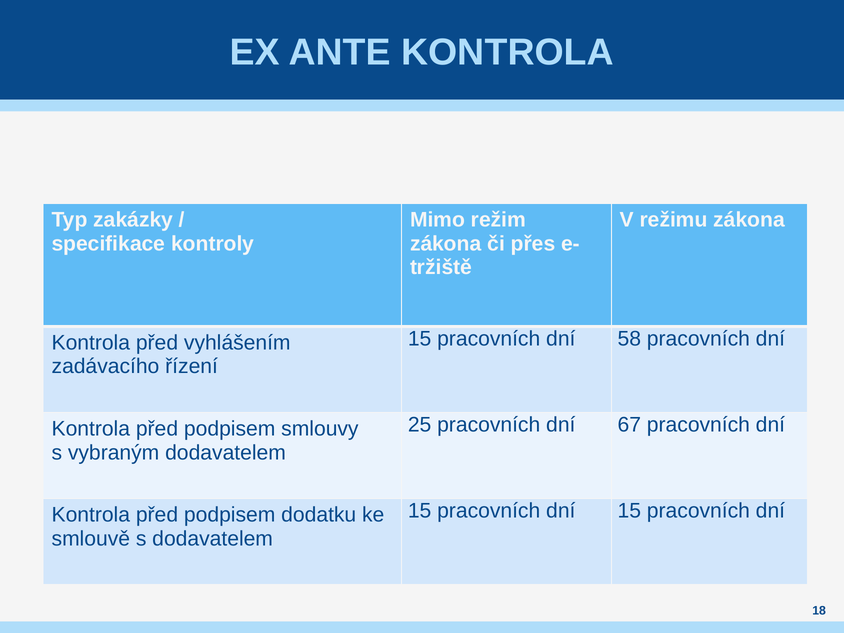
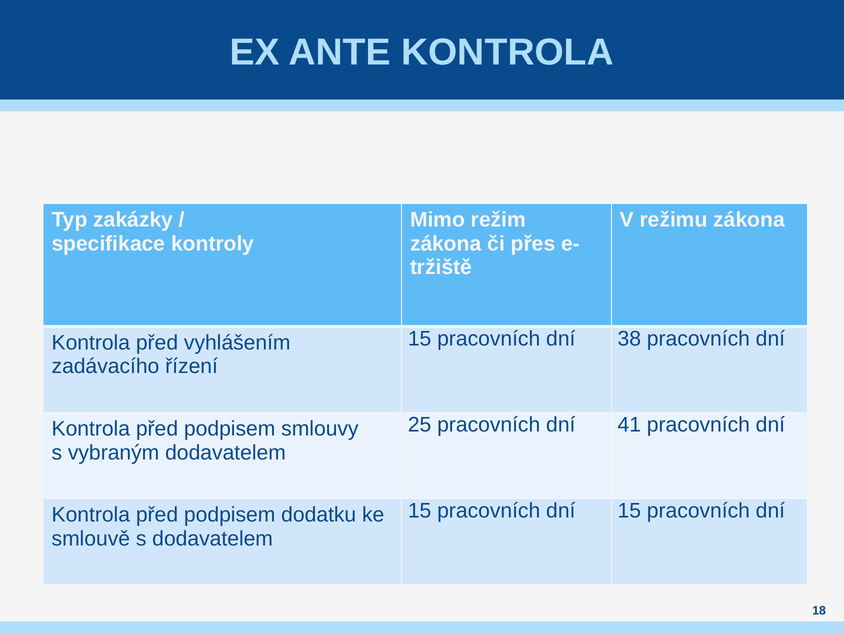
58: 58 -> 38
67: 67 -> 41
